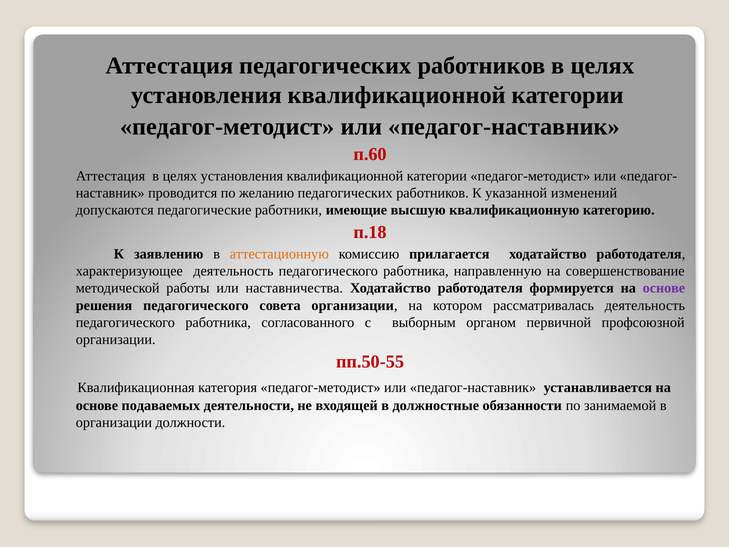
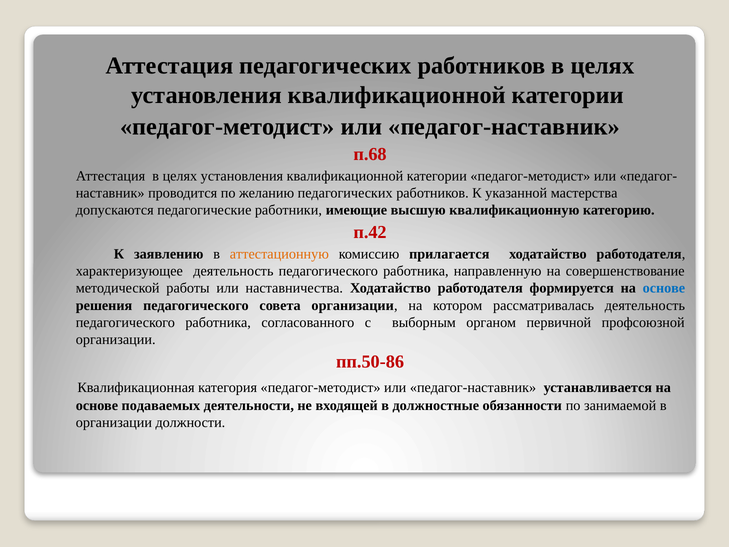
п.60: п.60 -> п.68
изменений: изменений -> мастерства
п.18: п.18 -> п.42
основе at (664, 288) colour: purple -> blue
пп.50-55: пп.50-55 -> пп.50-86
